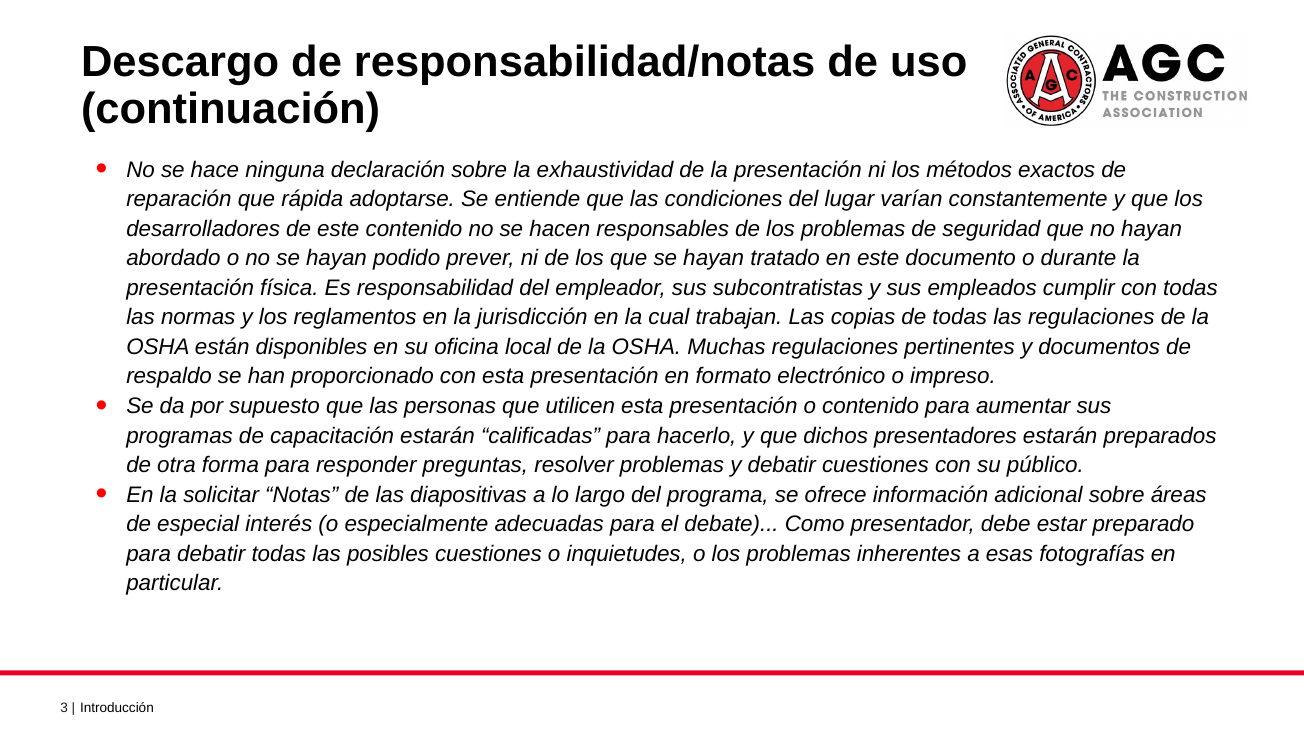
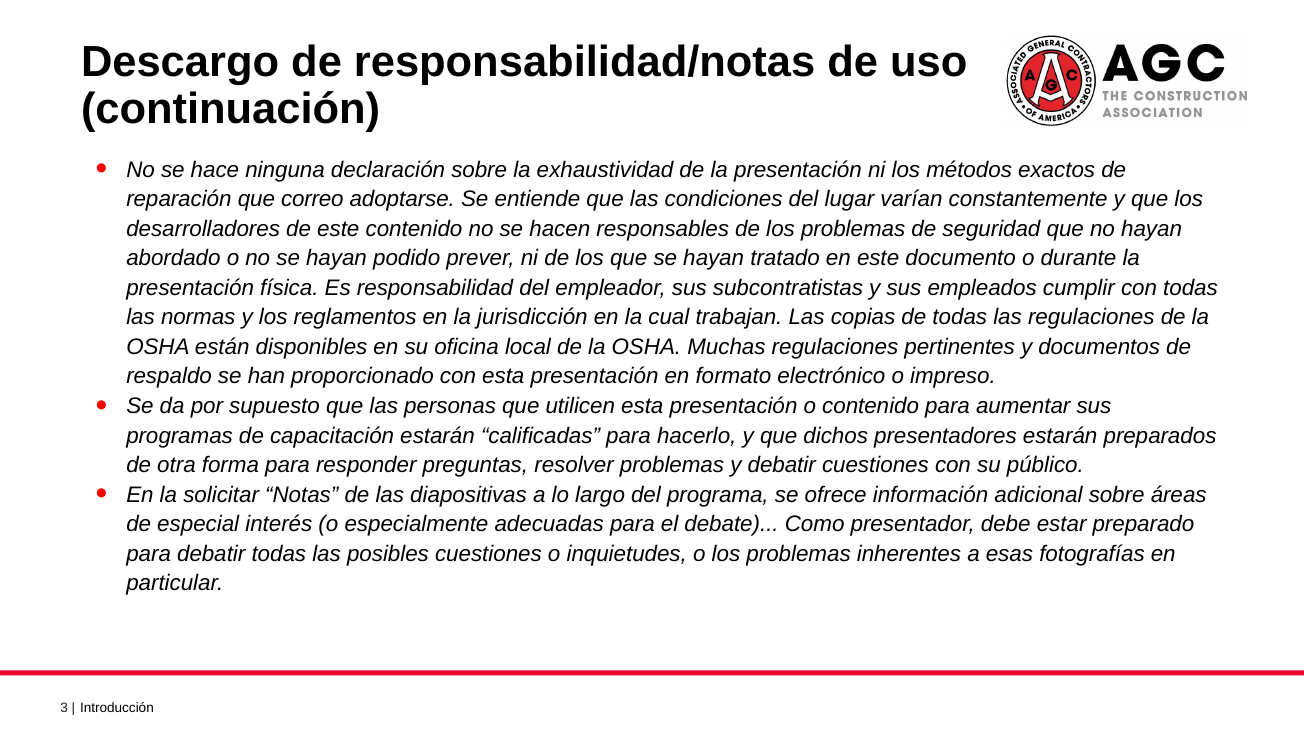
rápida: rápida -> correo
